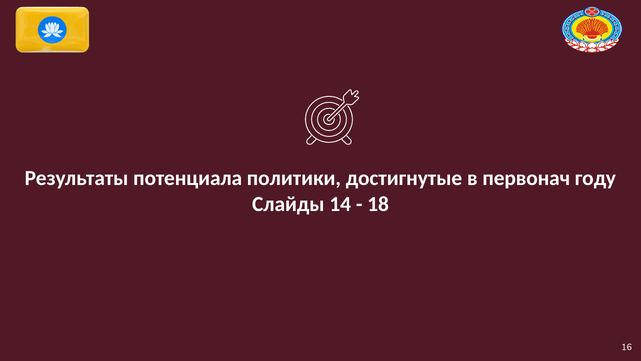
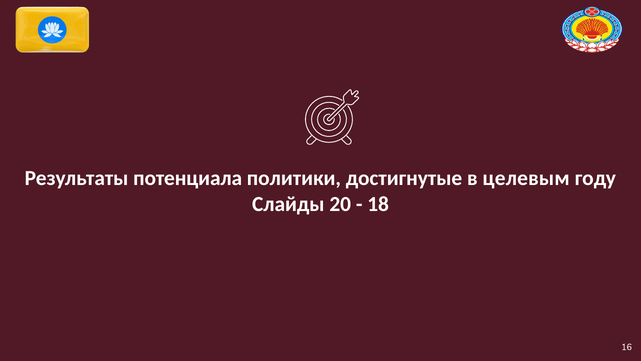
первонач: первонач -> целевым
14: 14 -> 20
